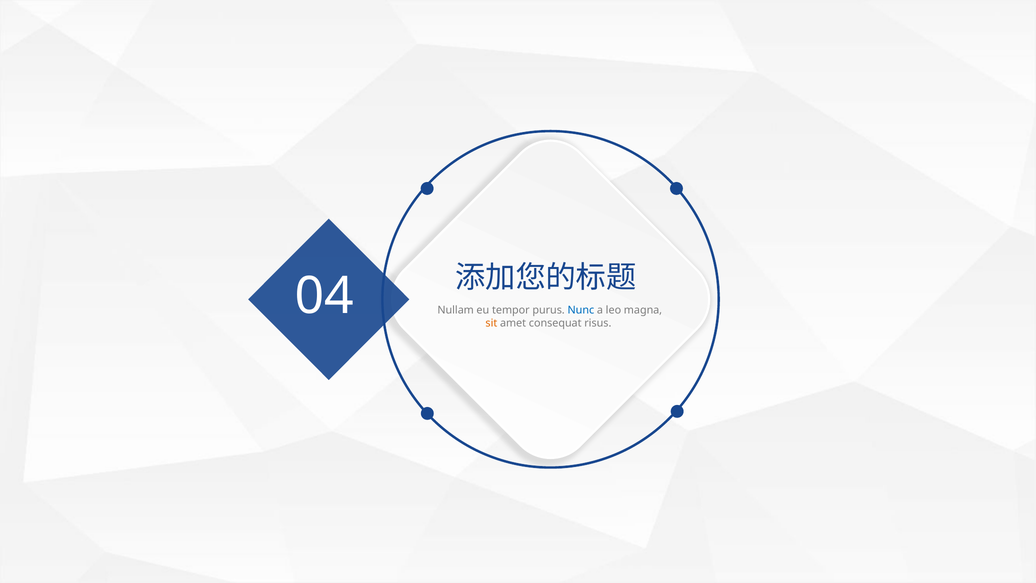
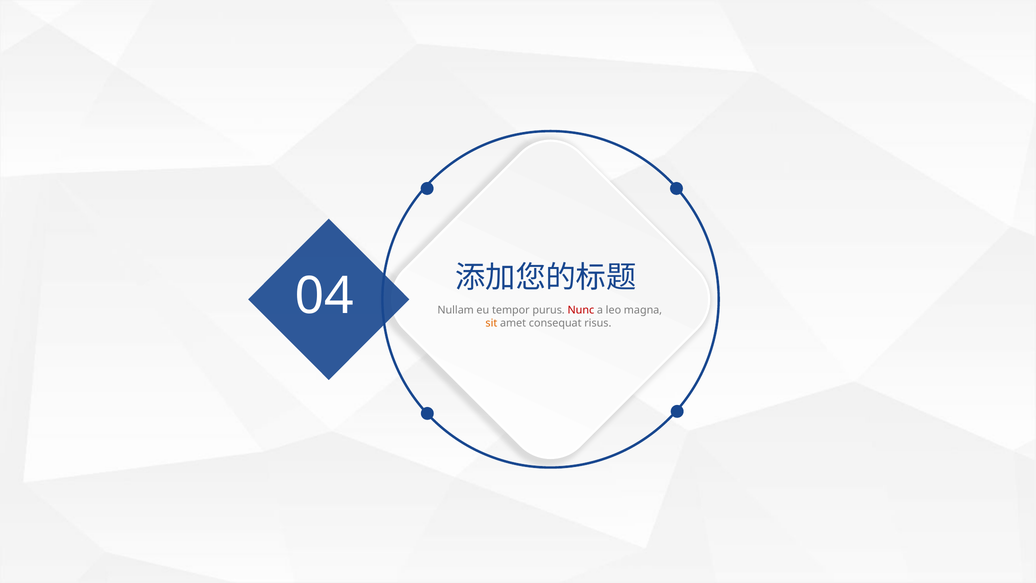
Nunc colour: blue -> red
